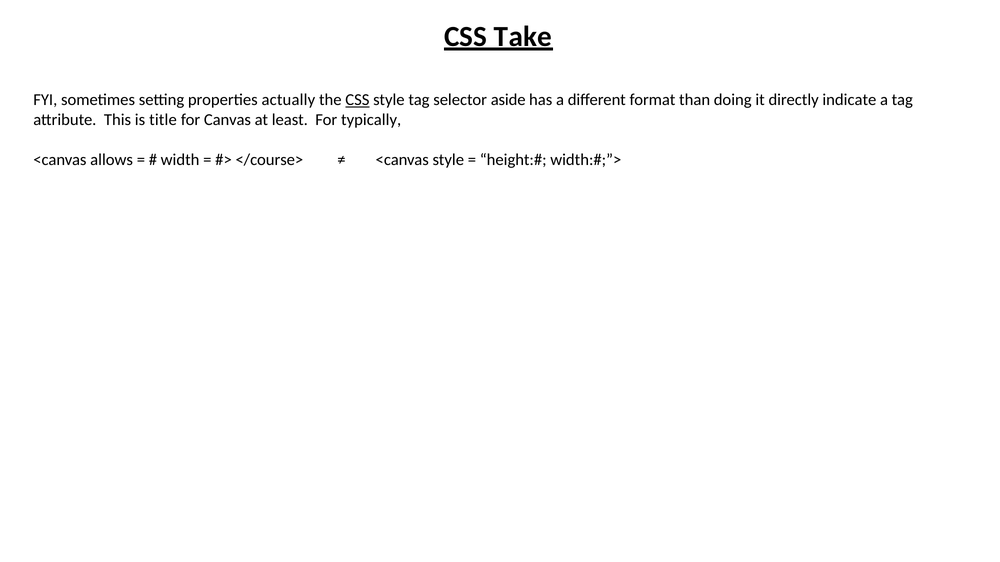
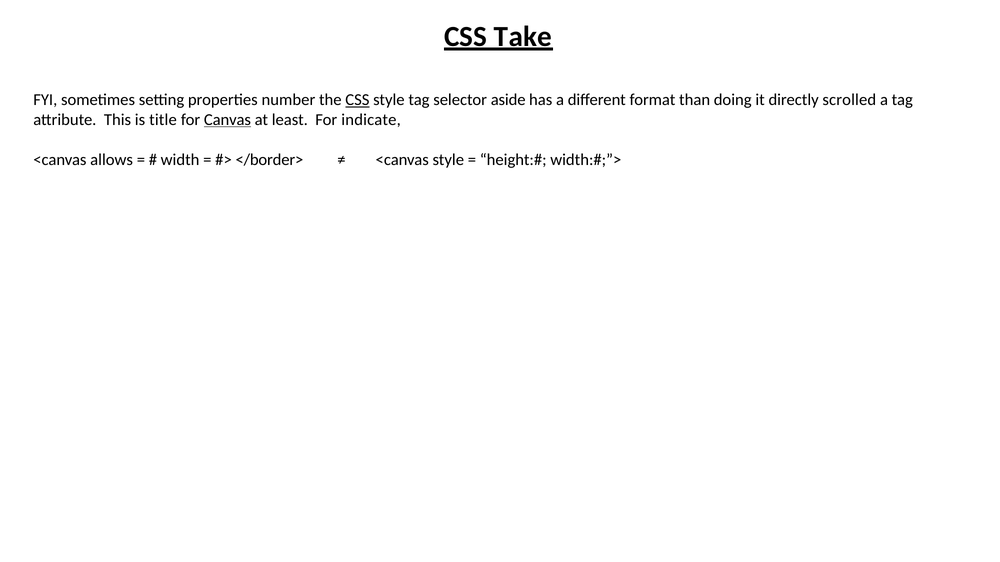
actually: actually -> number
indicate: indicate -> scrolled
Canvas underline: none -> present
typically: typically -> indicate
</course>: </course> -> </border>
